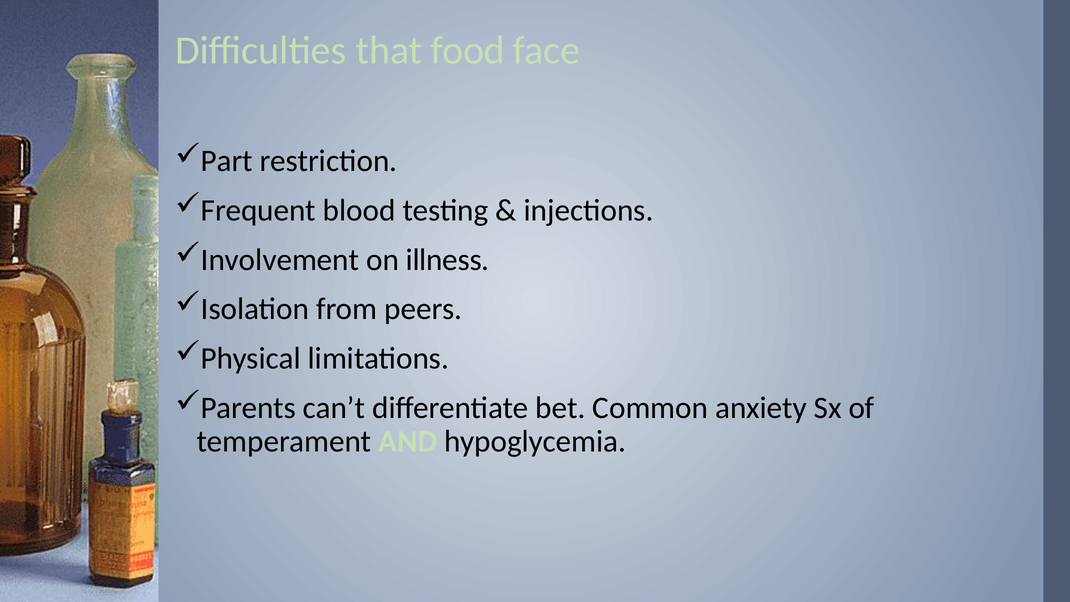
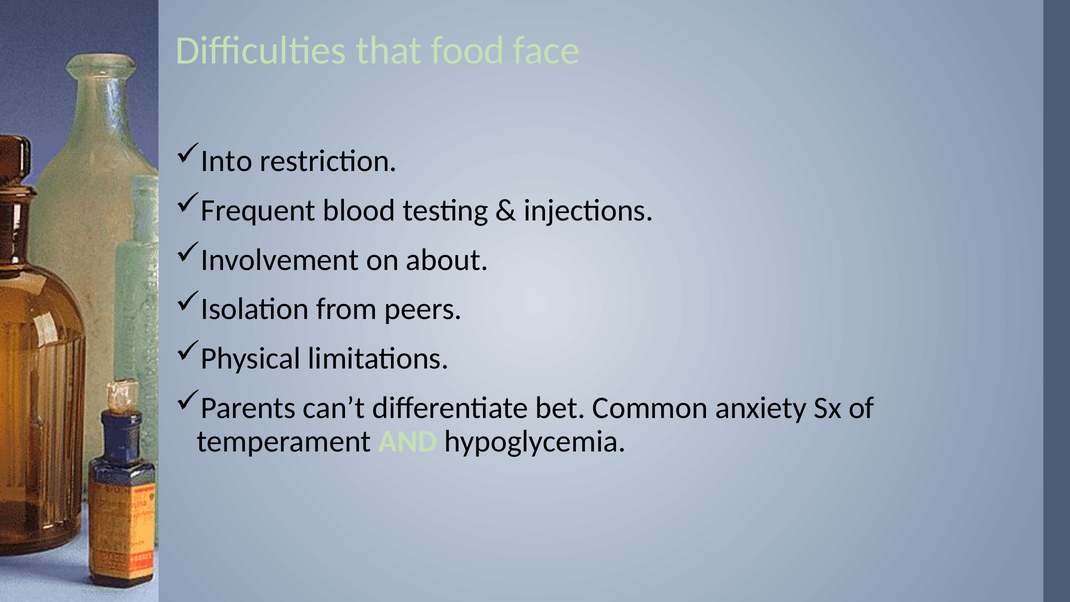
Part: Part -> Into
illness: illness -> about
